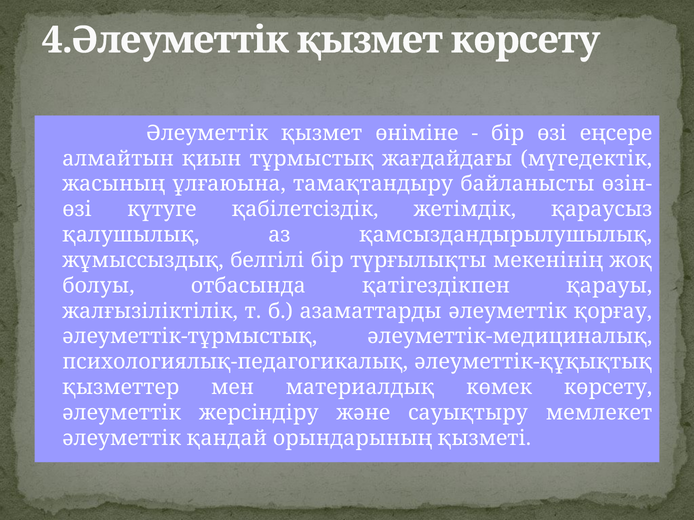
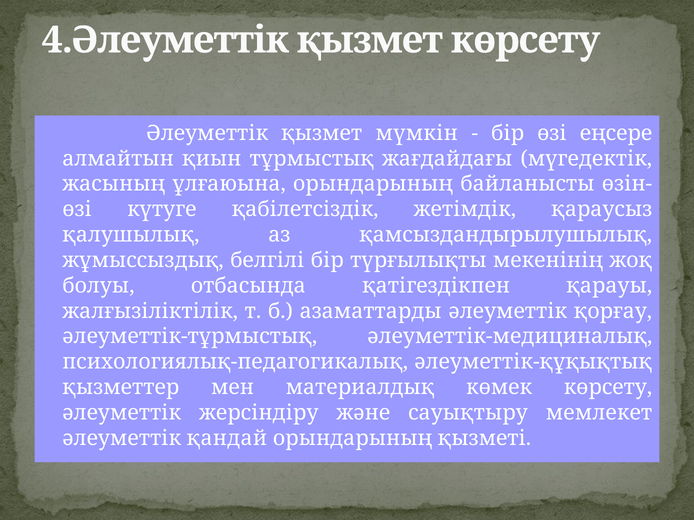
өніміне: өніміне -> мүмкін
ұлғаюына тамақтандыру: тамақтандыру -> орындарының
